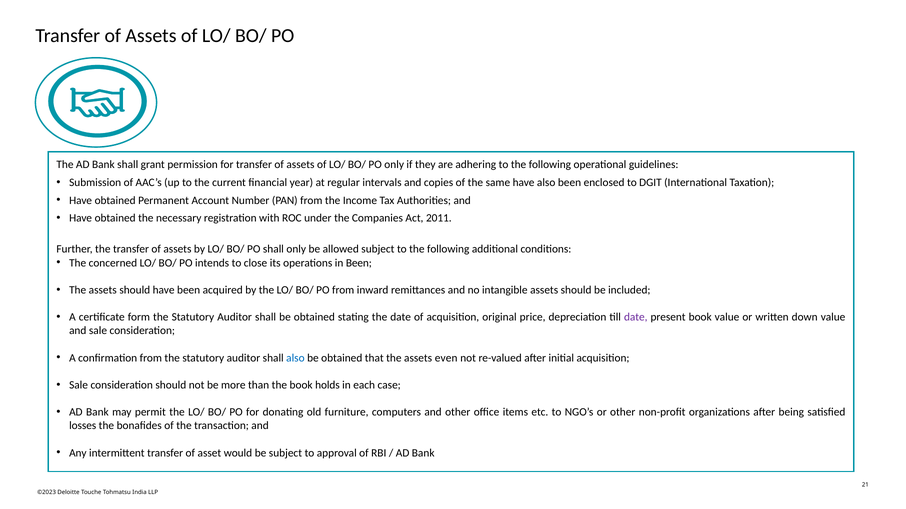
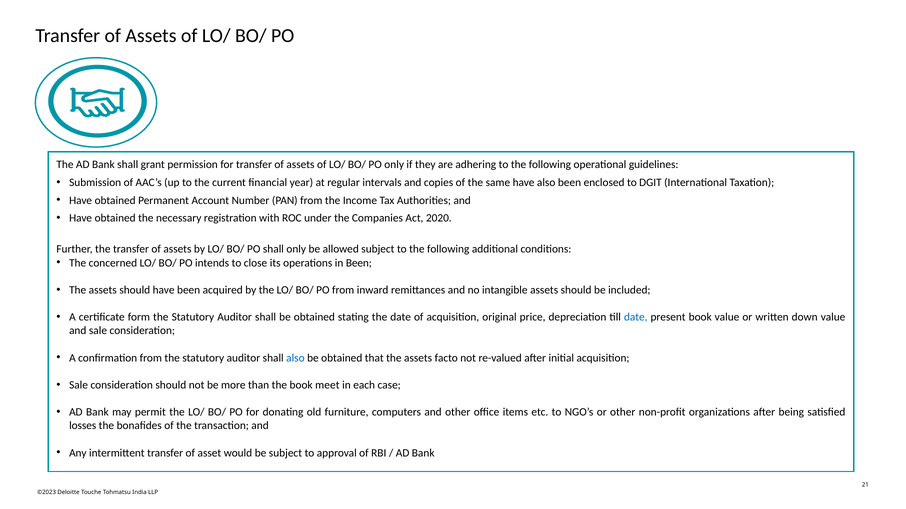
2011: 2011 -> 2020
date at (636, 317) colour: purple -> blue
even: even -> facto
holds: holds -> meet
